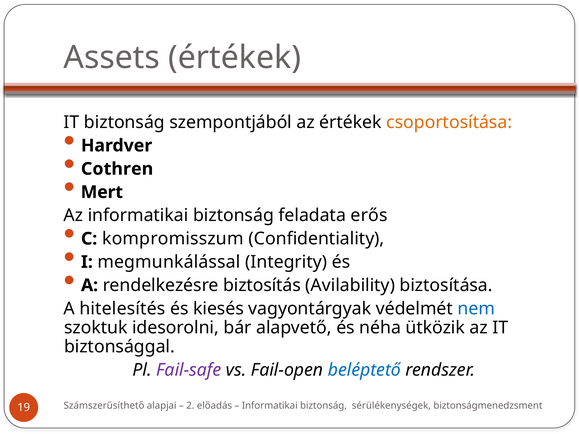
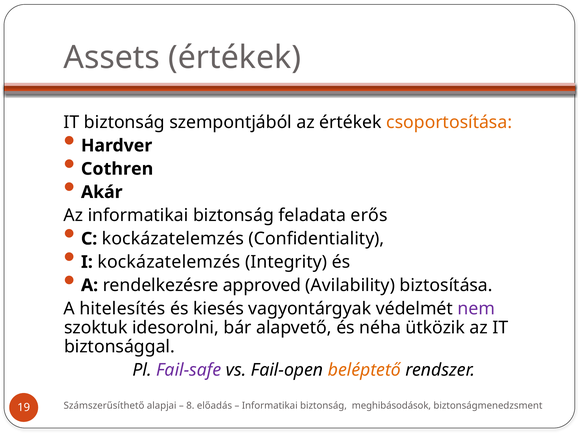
Mert: Mert -> Akár
C kompromisszum: kompromisszum -> kockázatelemzés
I megmunkálással: megmunkálással -> kockázatelemzés
biztosítás: biztosítás -> approved
nem colour: blue -> purple
beléptető colour: blue -> orange
2: 2 -> 8
sérülékenységek: sérülékenységek -> meghibásodások
